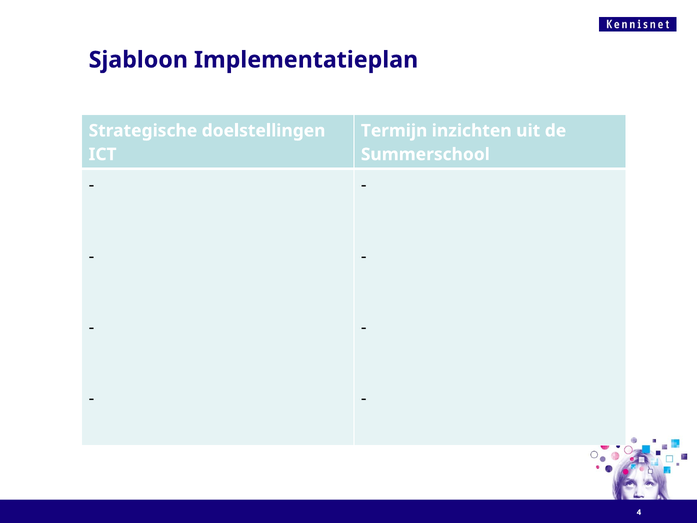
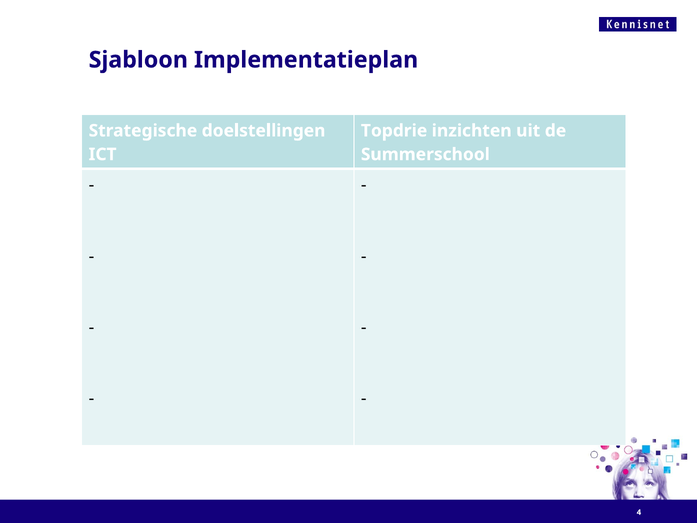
Termijn: Termijn -> Topdrie
